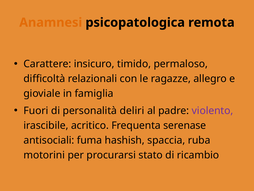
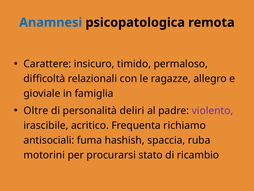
Anamnesi colour: orange -> blue
Fuori: Fuori -> Oltre
serenase: serenase -> richiamo
